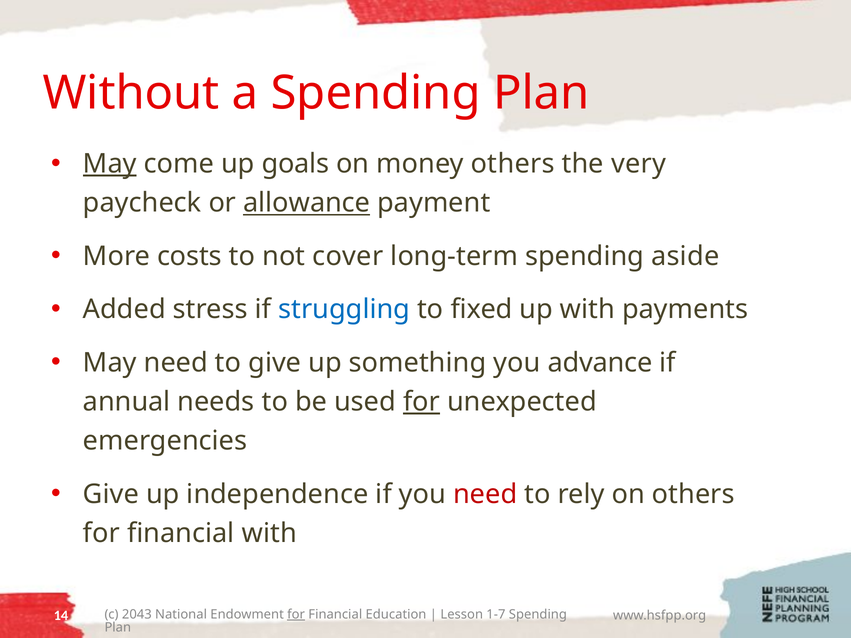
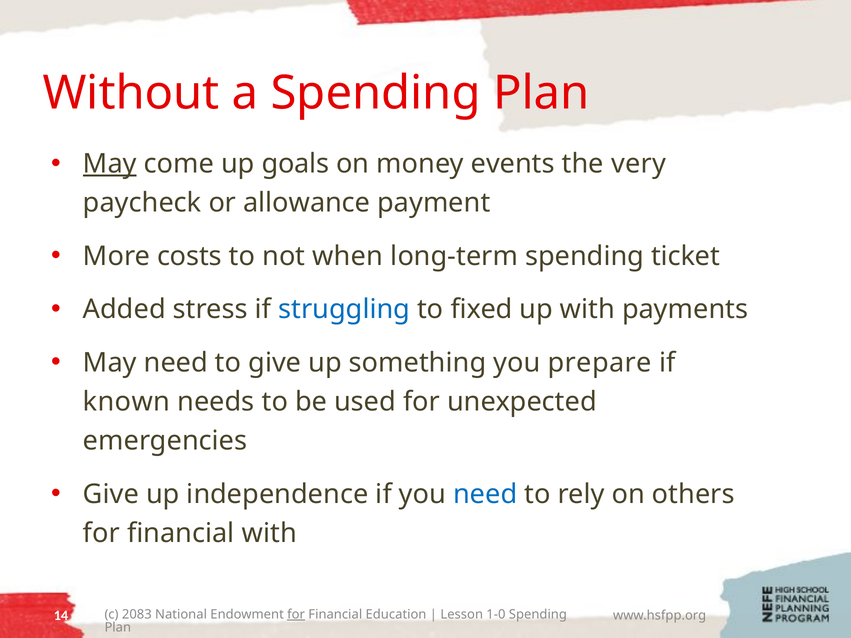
money others: others -> events
allowance underline: present -> none
cover: cover -> when
aside: aside -> ticket
advance: advance -> prepare
annual: annual -> known
for at (422, 402) underline: present -> none
need at (485, 494) colour: red -> blue
2043: 2043 -> 2083
1-7: 1-7 -> 1-0
